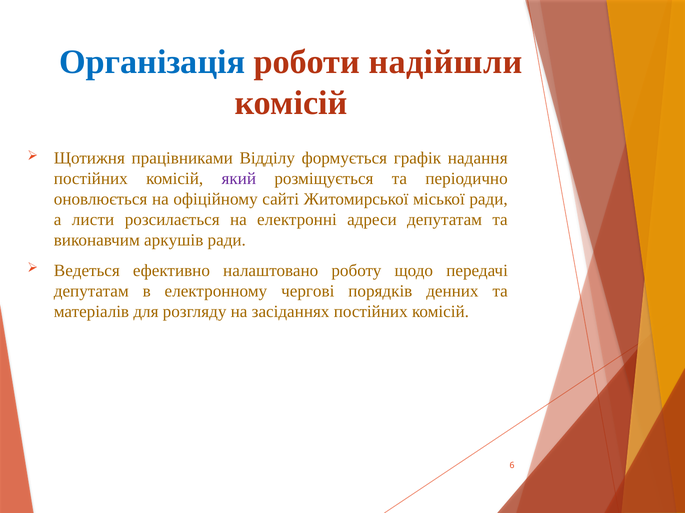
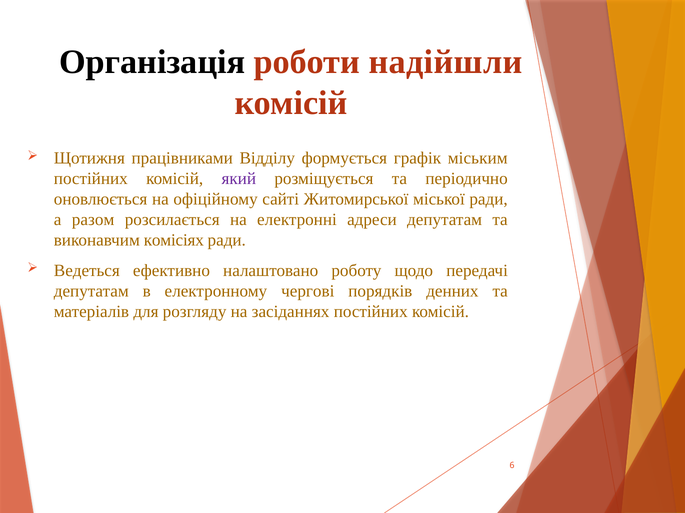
Організація colour: blue -> black
надання: надання -> міським
листи: листи -> разом
аркушів: аркушів -> комісіях
